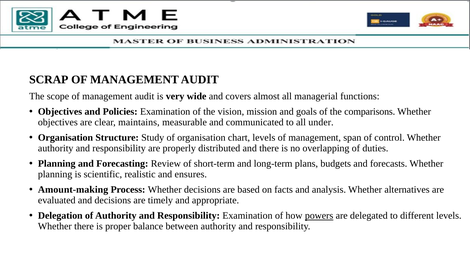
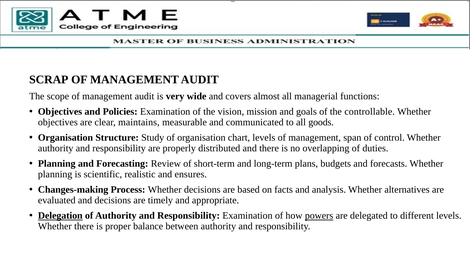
comparisons: comparisons -> controllable
under: under -> goods
Amount-making: Amount-making -> Changes-making
Delegation underline: none -> present
